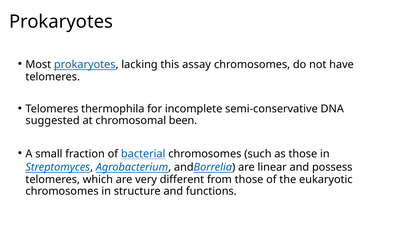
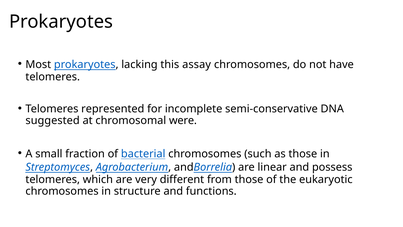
thermophila: thermophila -> represented
been: been -> were
